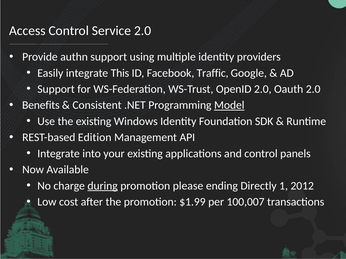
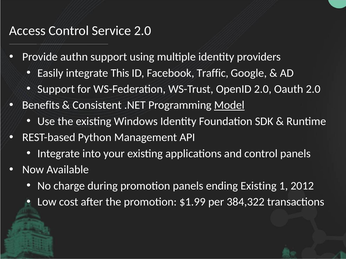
Edition: Edition -> Python
during underline: present -> none
promotion please: please -> panels
ending Directly: Directly -> Existing
100,007: 100,007 -> 384,322
